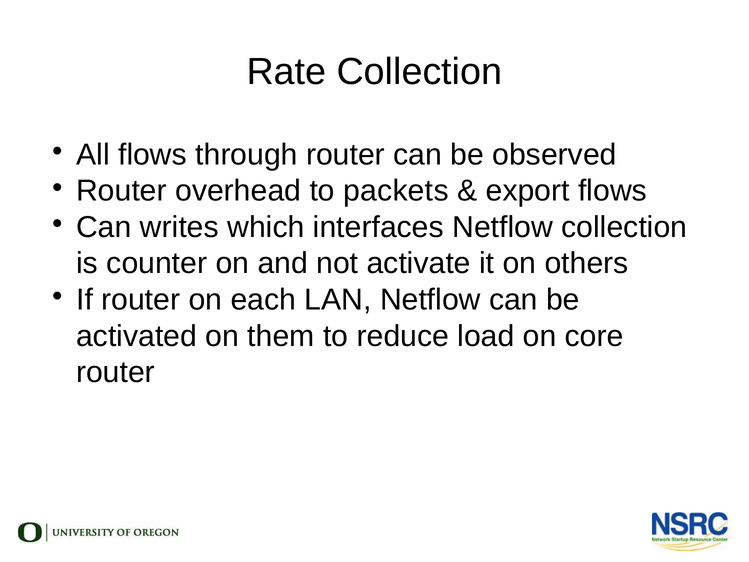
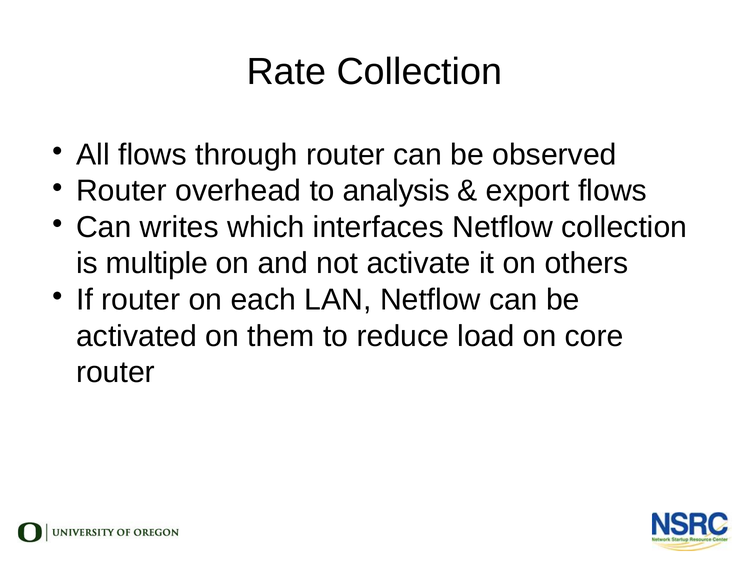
packets: packets -> analysis
counter: counter -> multiple
